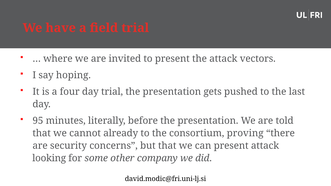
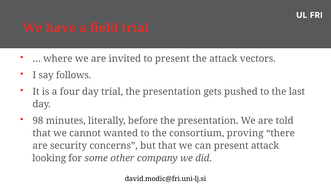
hoping: hoping -> follows
95: 95 -> 98
already: already -> wanted
